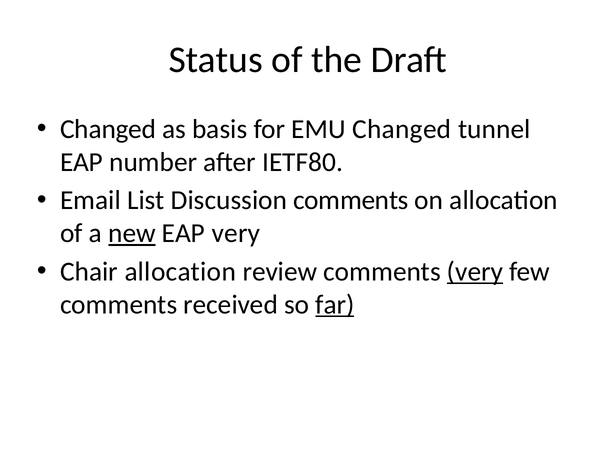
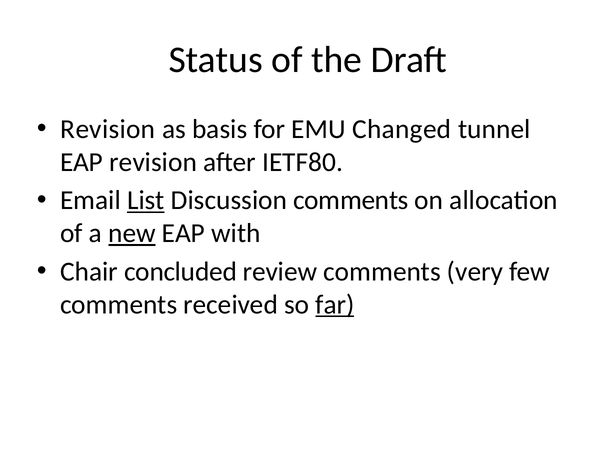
Changed at (108, 129): Changed -> Revision
EAP number: number -> revision
List underline: none -> present
EAP very: very -> with
Chair allocation: allocation -> concluded
very at (475, 272) underline: present -> none
